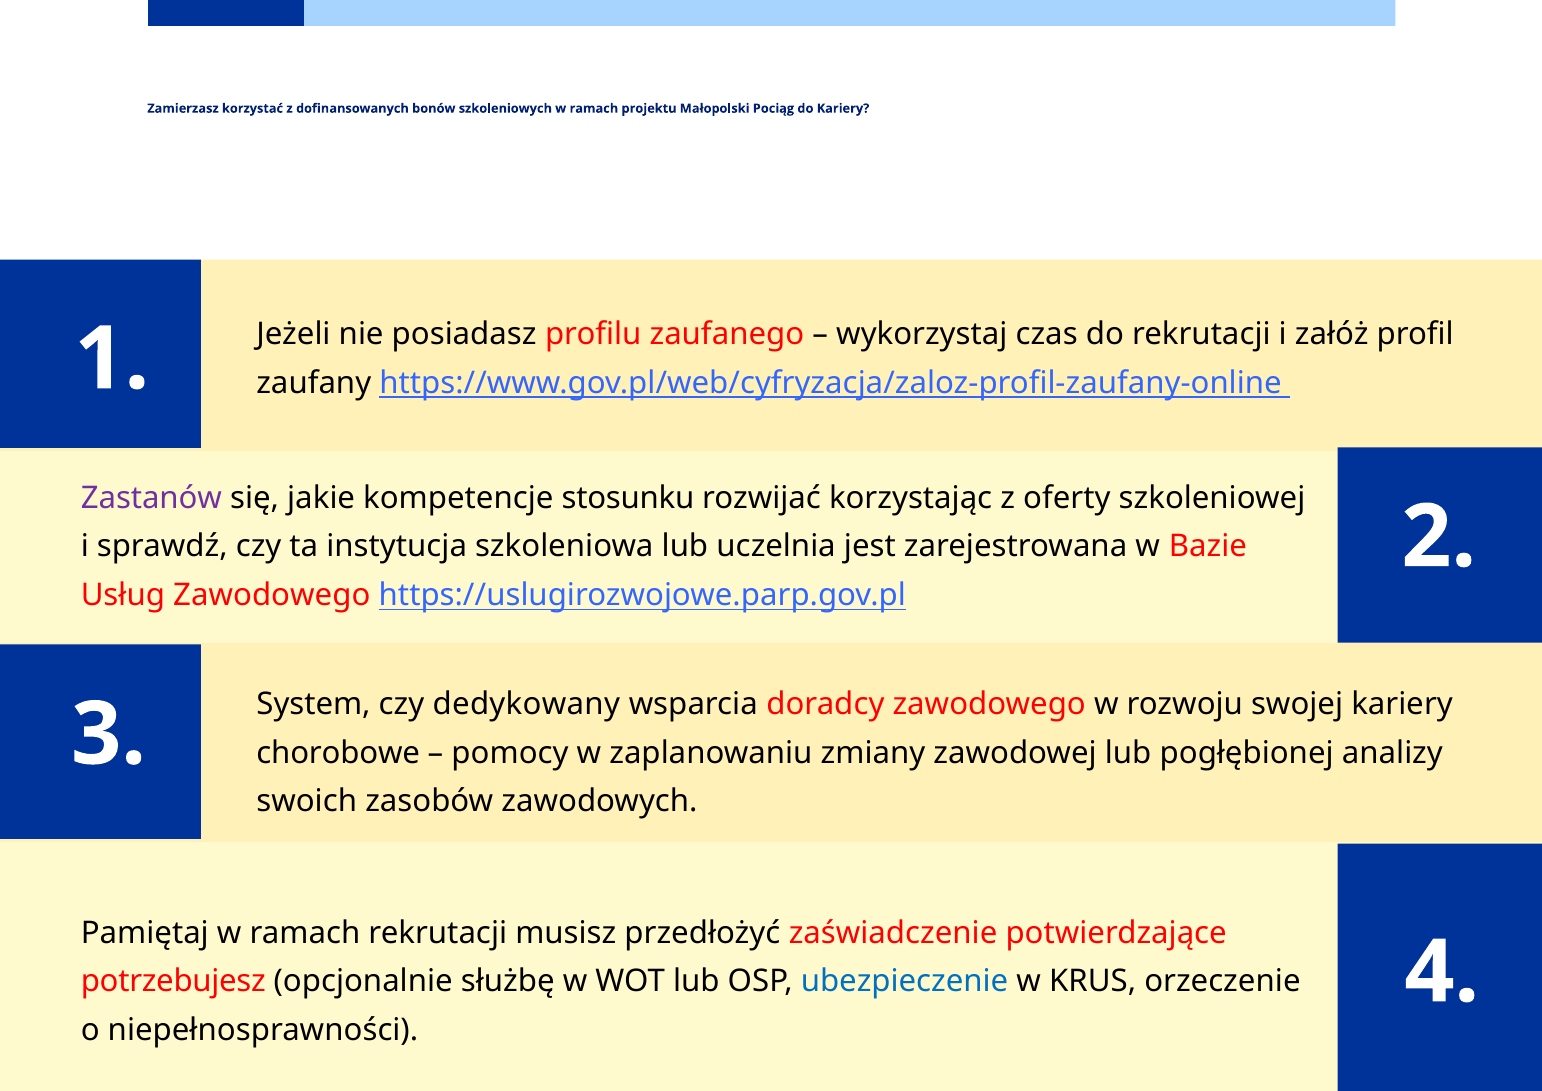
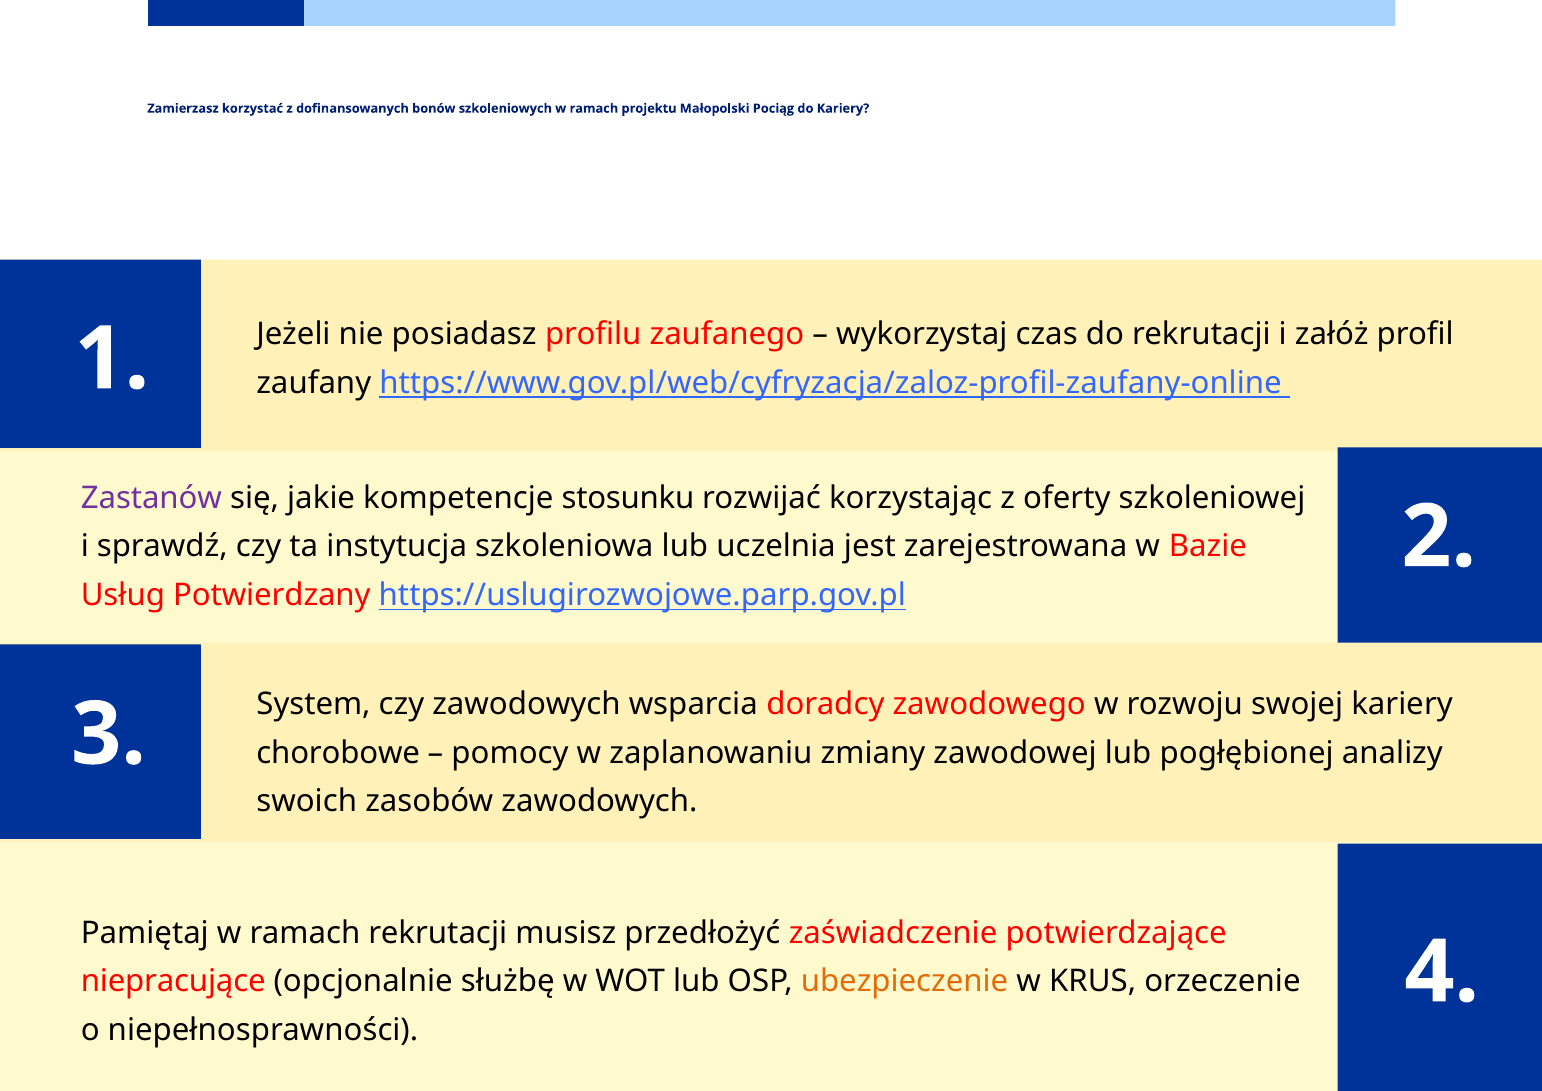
Usług Zawodowego: Zawodowego -> Potwierdzany
czy dedykowany: dedykowany -> zawodowych
potrzebujesz: potrzebujesz -> niepracujące
ubezpieczenie colour: blue -> orange
